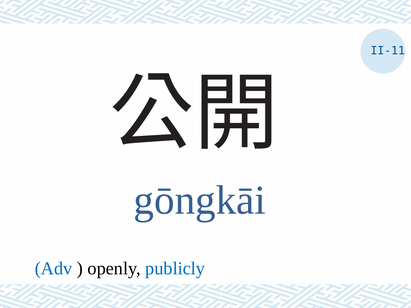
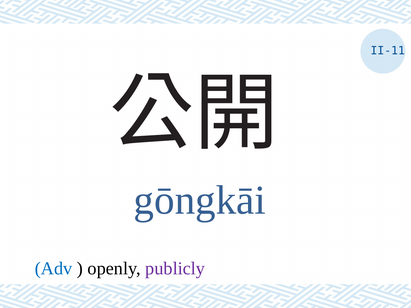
publicly colour: blue -> purple
